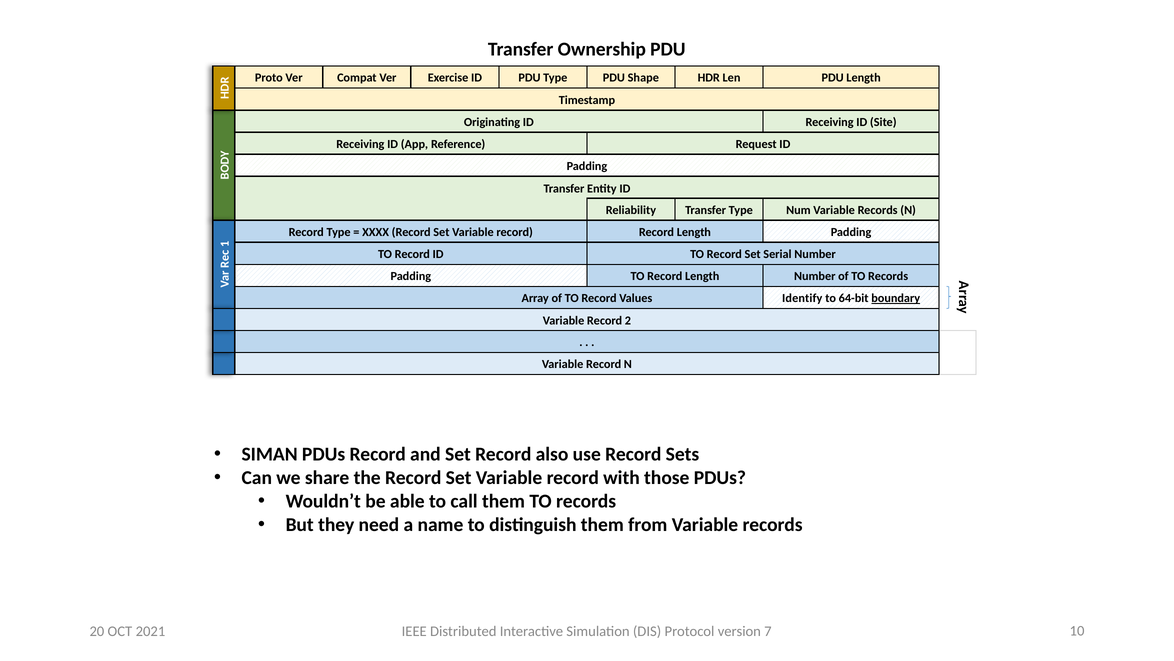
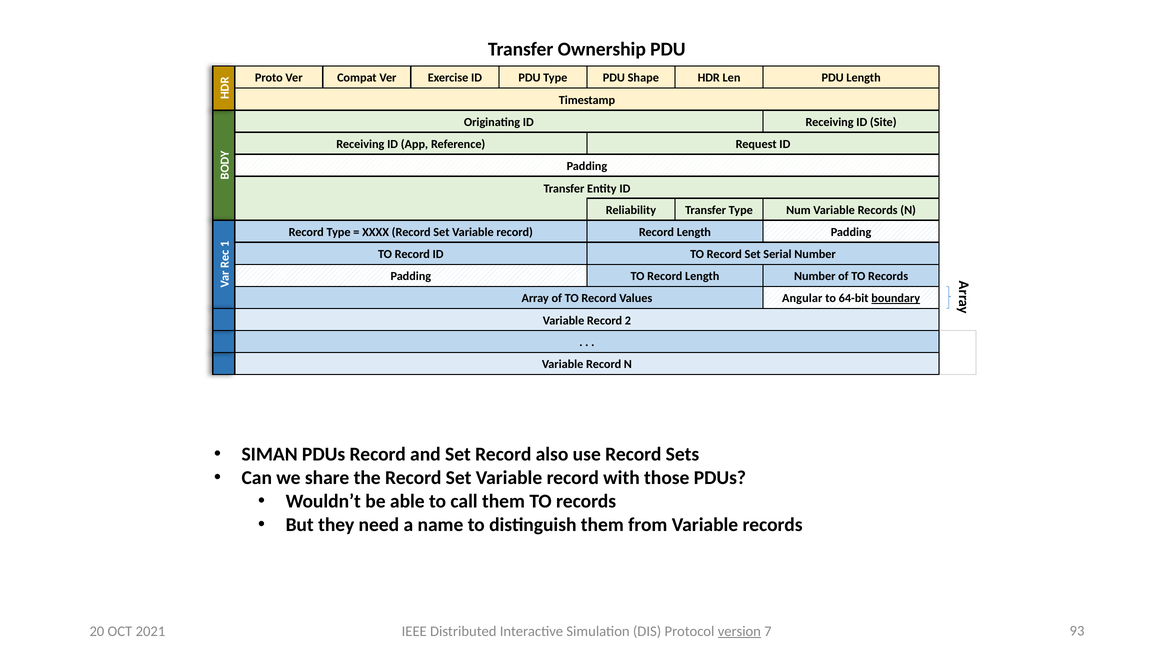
Identify: Identify -> Angular
version underline: none -> present
10: 10 -> 93
